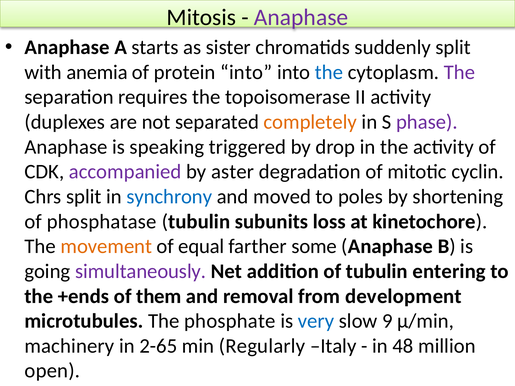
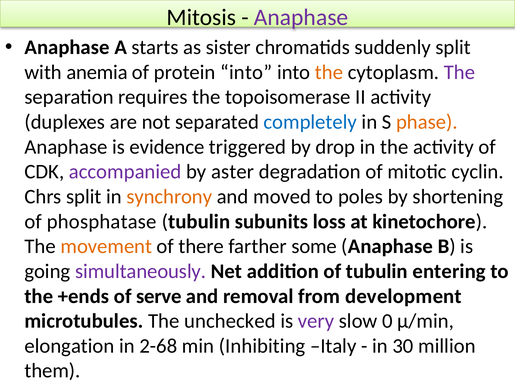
the at (329, 72) colour: blue -> orange
completely colour: orange -> blue
phase colour: purple -> orange
speaking: speaking -> evidence
synchrony colour: blue -> orange
equal: equal -> there
them: them -> serve
phosphate: phosphate -> unchecked
very colour: blue -> purple
9: 9 -> 0
machinery: machinery -> elongation
2-65: 2-65 -> 2-68
Regularly: Regularly -> Inhibiting
48: 48 -> 30
open: open -> them
